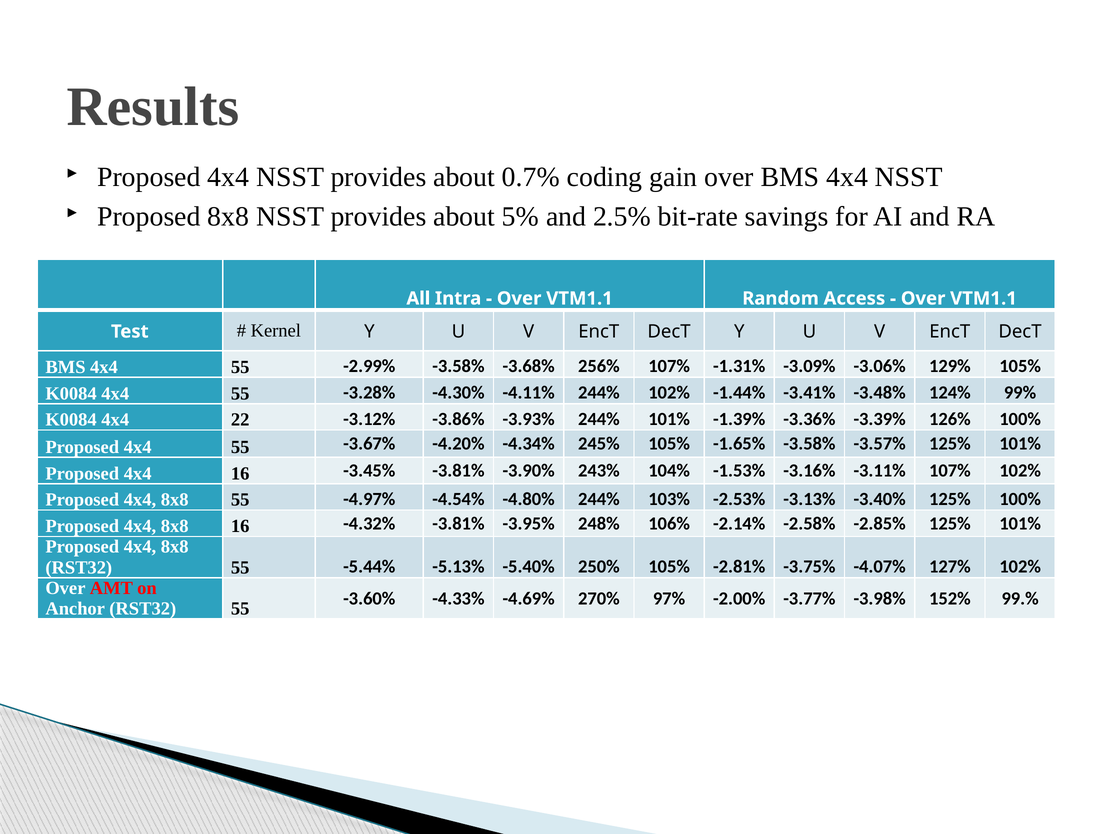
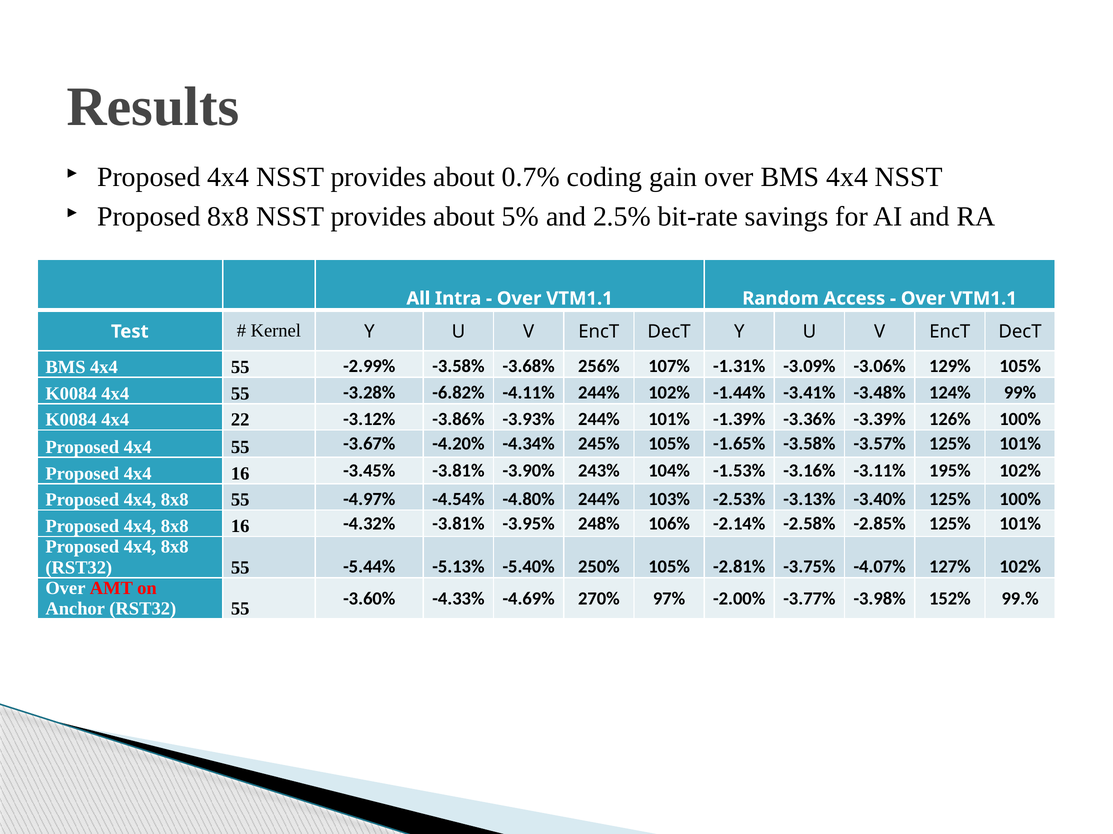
-4.30%: -4.30% -> -6.82%
-3.11% 107%: 107% -> 195%
